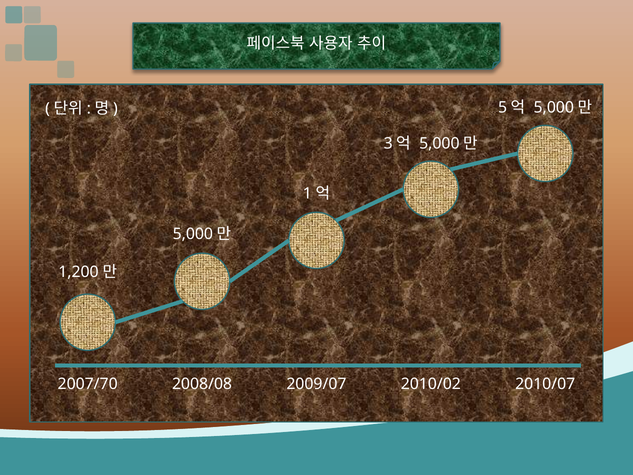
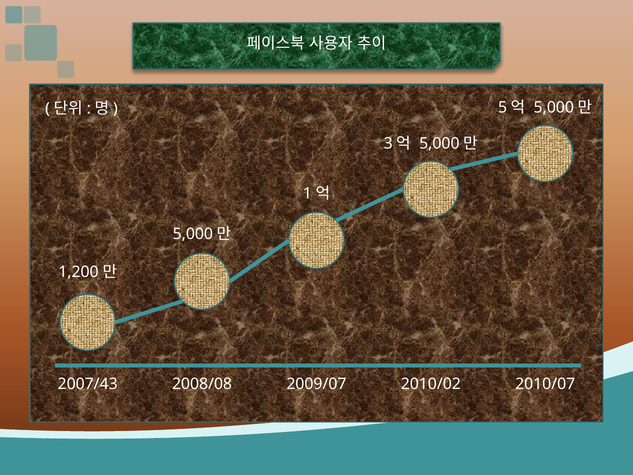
2007/70: 2007/70 -> 2007/43
